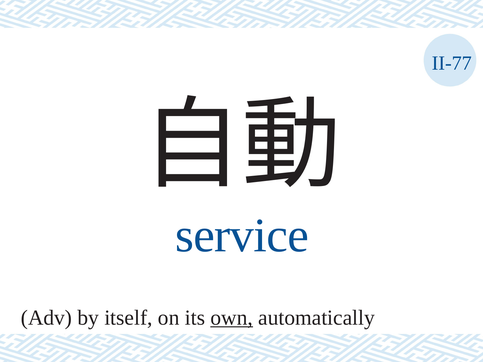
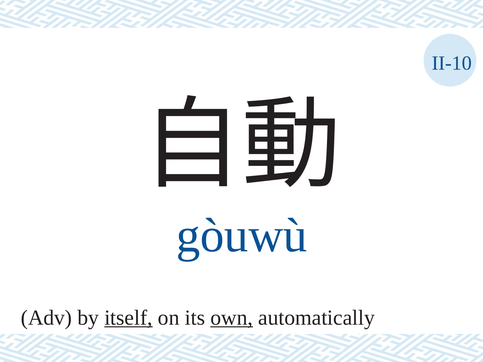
II-77: II-77 -> II-10
service: service -> gòuwù
itself underline: none -> present
